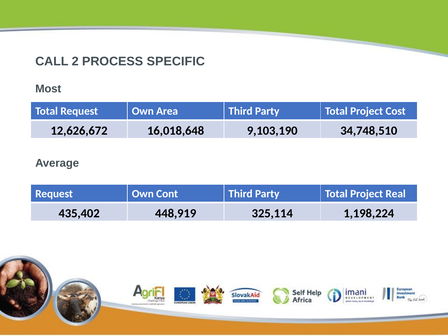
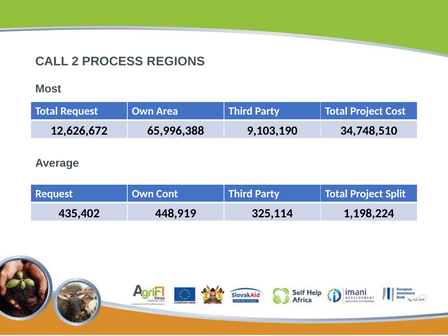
SPECIFIC: SPECIFIC -> REGIONS
16,018,648: 16,018,648 -> 65,996,388
Real: Real -> Split
